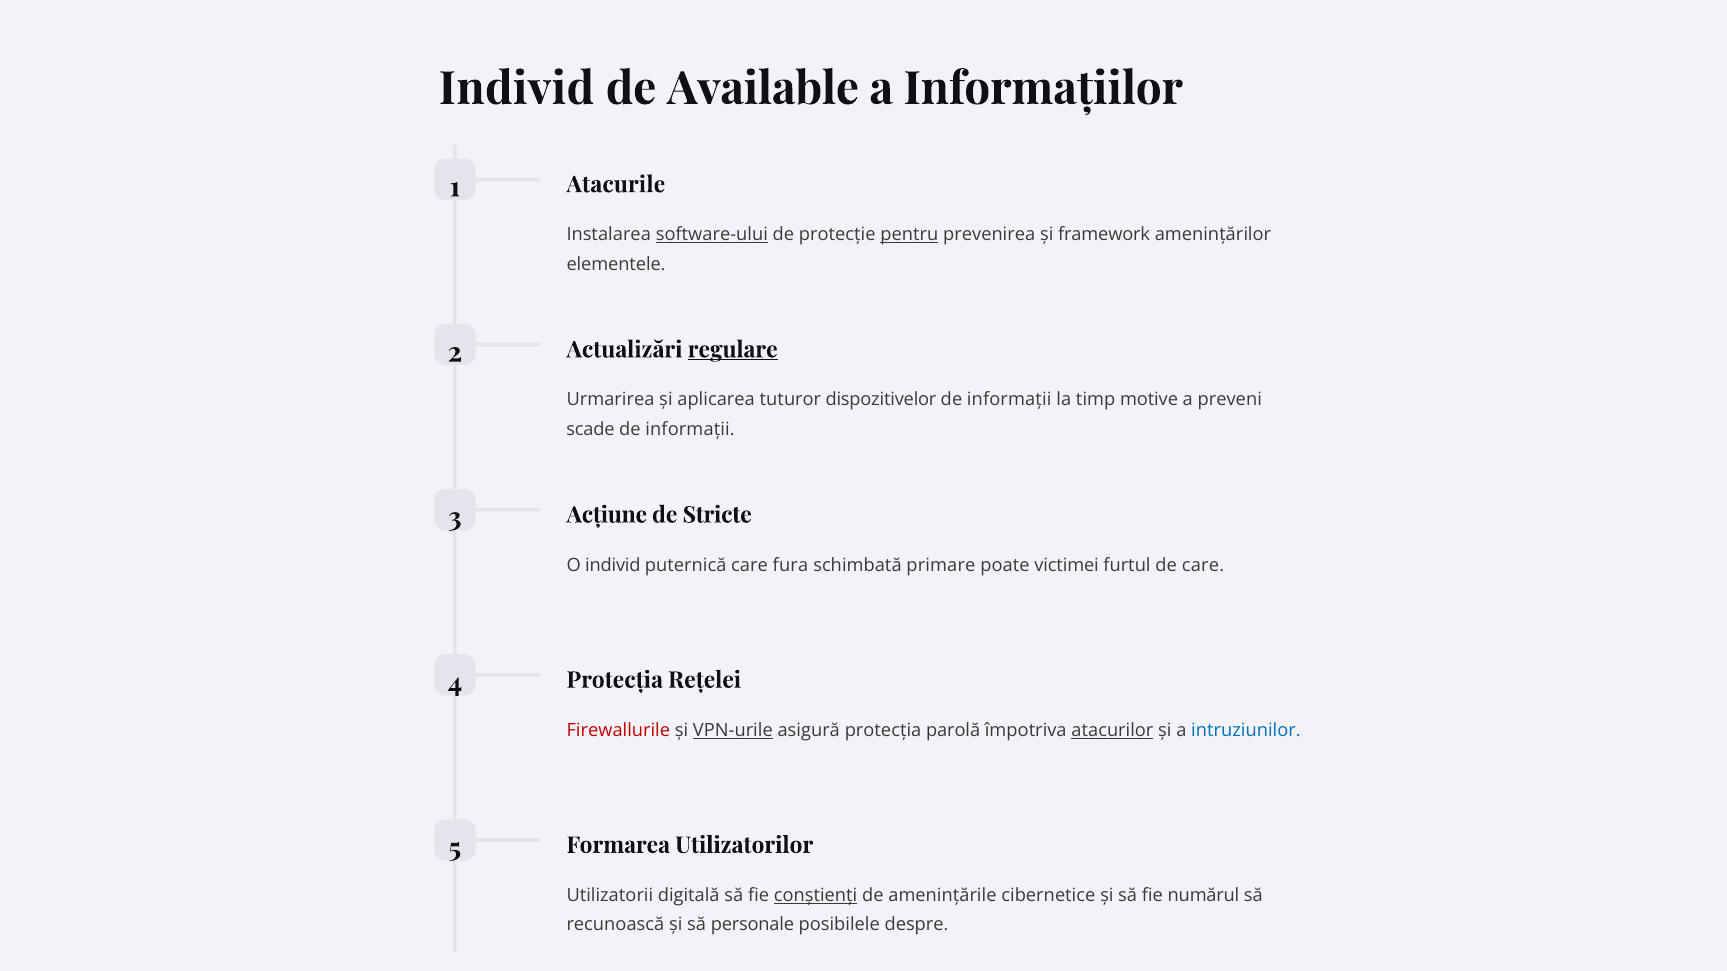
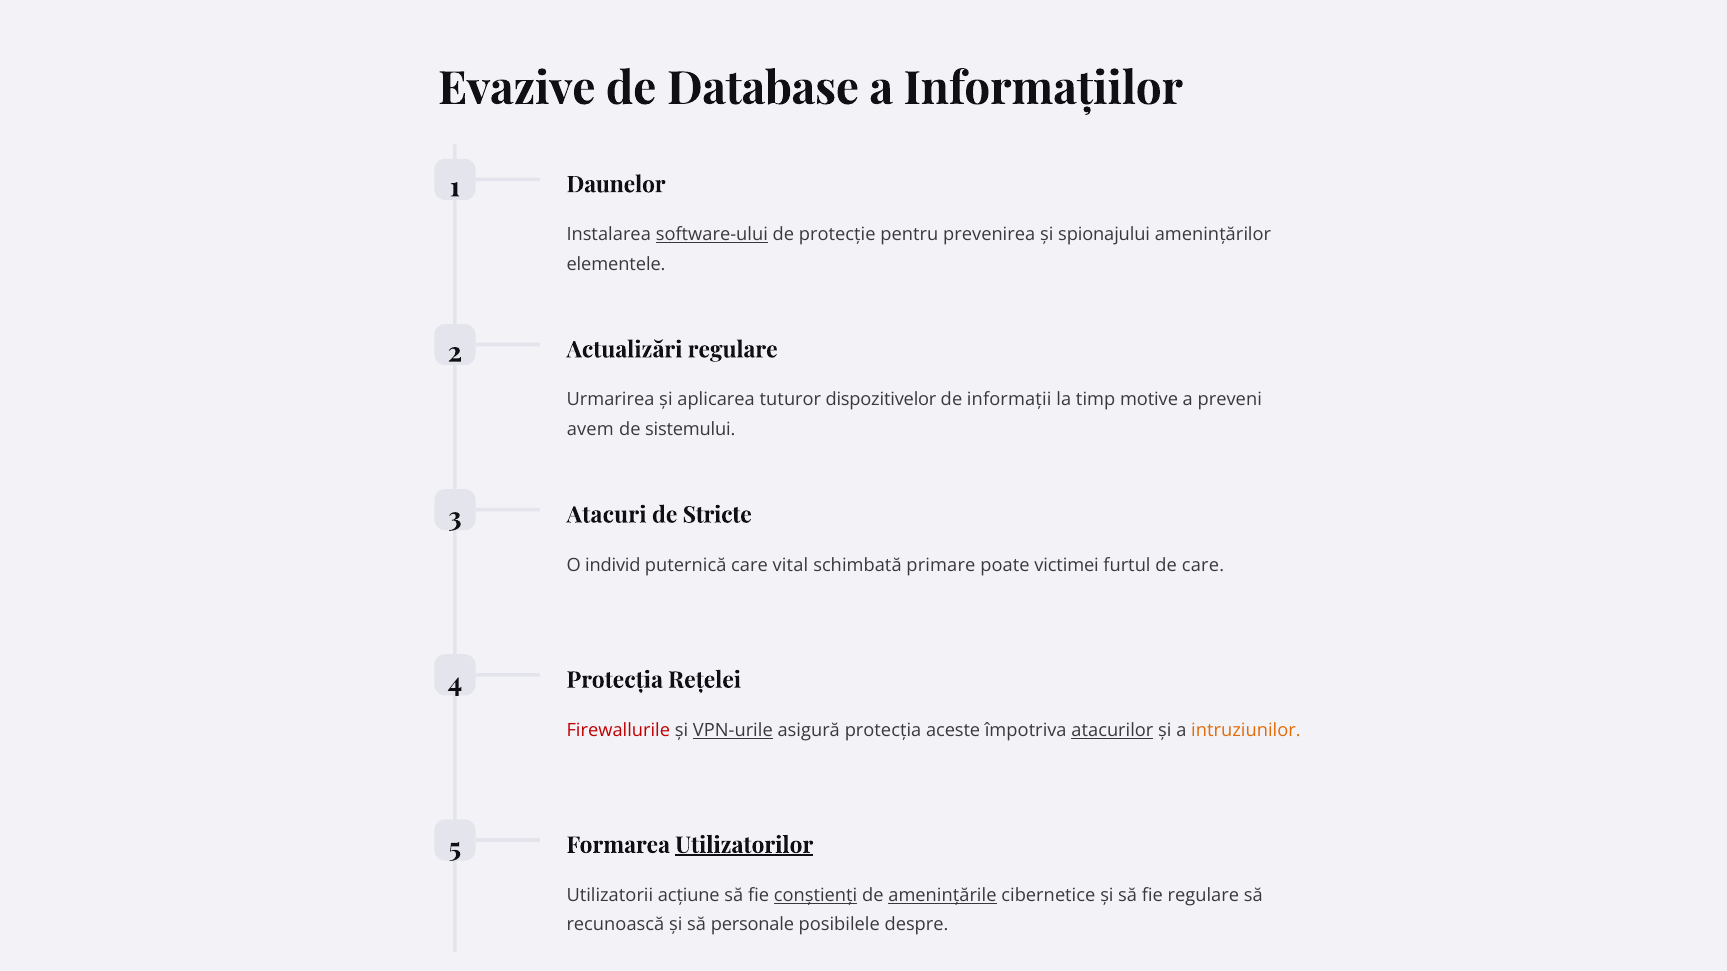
Individ at (516, 89): Individ -> Evazive
Available: Available -> Database
Atacurile: Atacurile -> Daunelor
pentru underline: present -> none
framework: framework -> spionajului
regulare at (733, 350) underline: present -> none
scade: scade -> avem
informații at (690, 430): informații -> sistemului
Acțiune: Acțiune -> Atacuri
fura: fura -> vital
parolă: parolă -> aceste
intruziunilor colour: blue -> orange
Utilizatorilor underline: none -> present
digitală: digitală -> acțiune
amenințările underline: none -> present
fie numărul: numărul -> regulare
